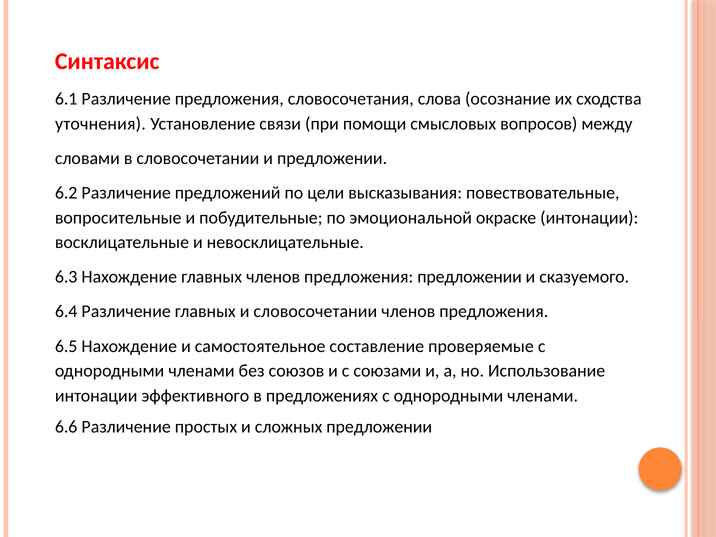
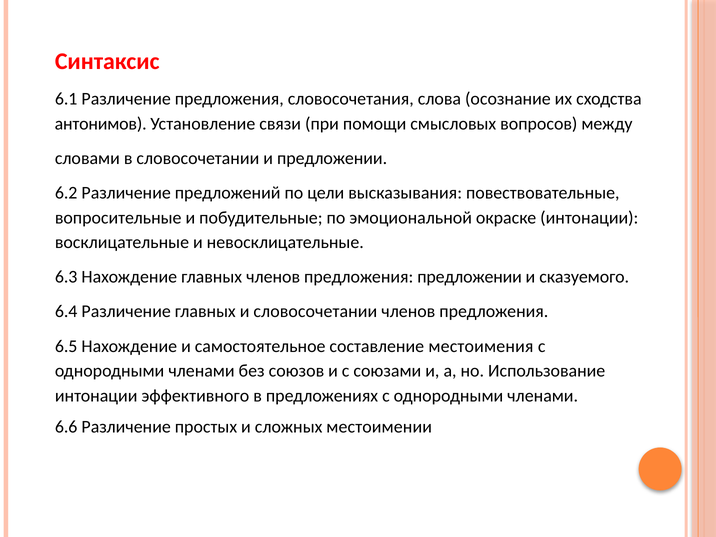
уточнения: уточнения -> антонимов
проверяемые: проверяемые -> местоимения
сложных предложении: предложении -> местоимении
